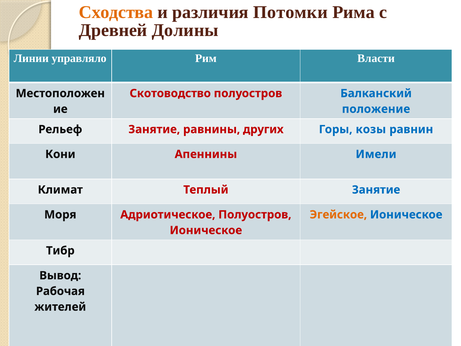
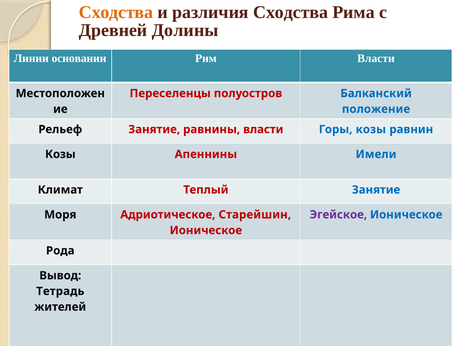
различия Потомки: Потомки -> Сходства
управляло: управляло -> основании
Скотоводство: Скотоводство -> Переселенцы
равнины других: других -> власти
Кони at (60, 154): Кони -> Козы
Адриотическое Полуостров: Полуостров -> Старейшин
Эгейское colour: orange -> purple
Тибр: Тибр -> Рода
Рабочая: Рабочая -> Тетрадь
